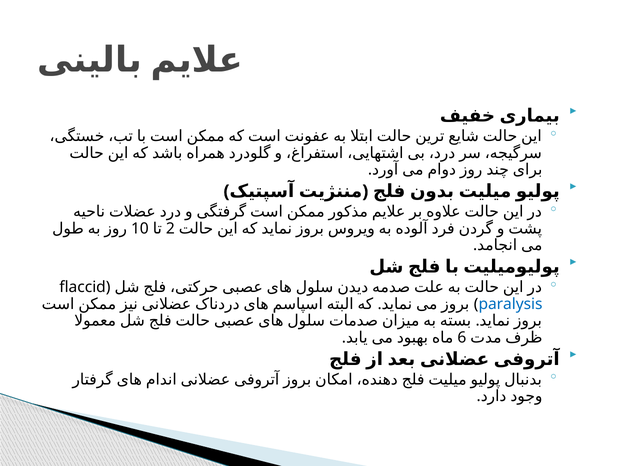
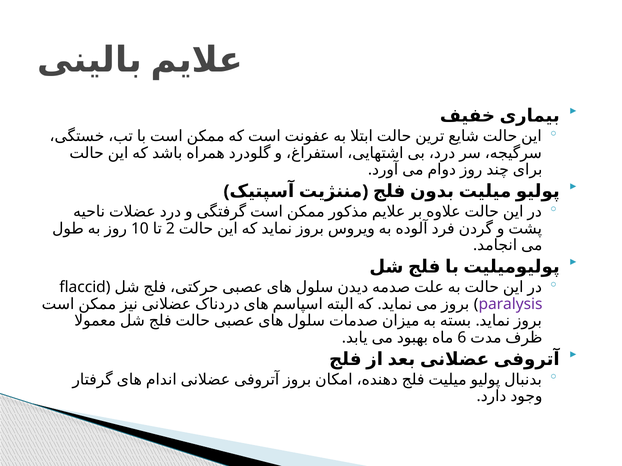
paralysis colour: blue -> purple
